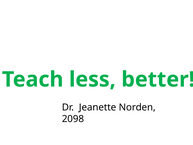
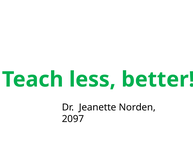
2098: 2098 -> 2097
